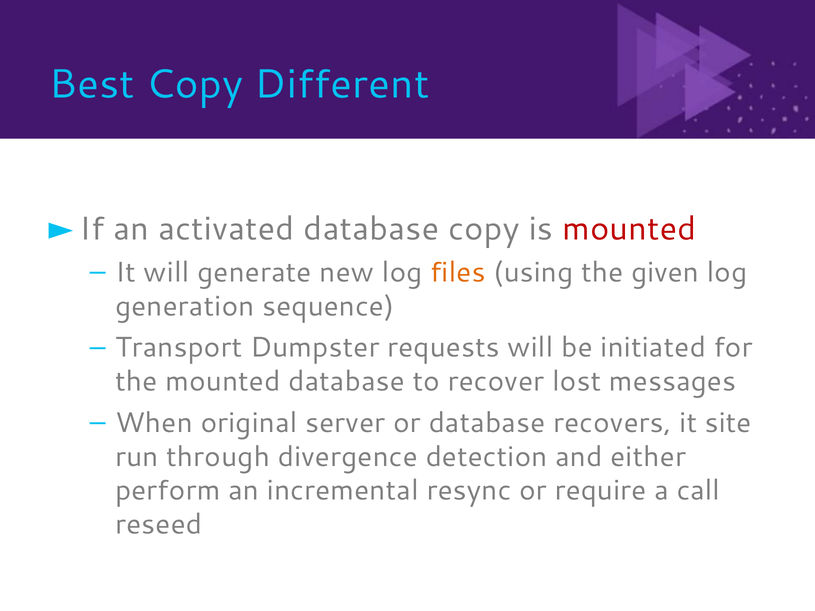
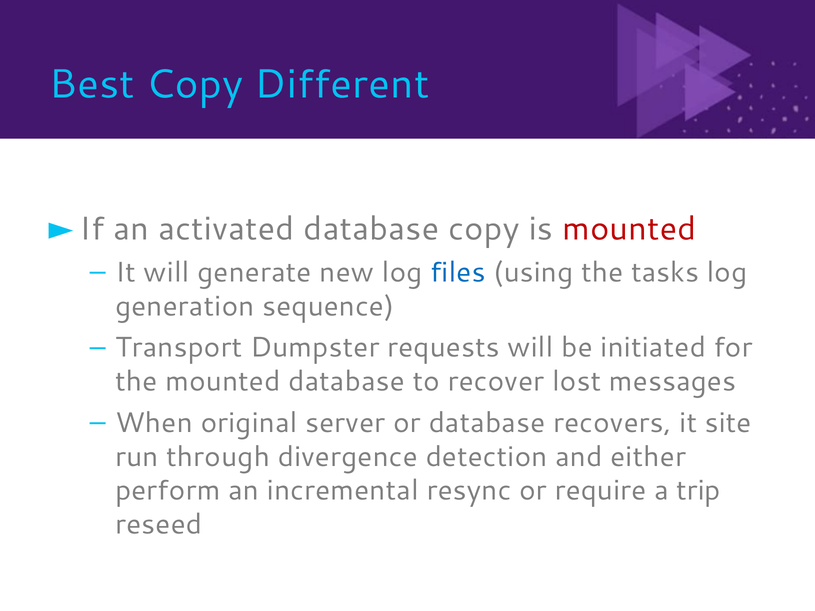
files colour: orange -> blue
given: given -> tasks
call: call -> trip
